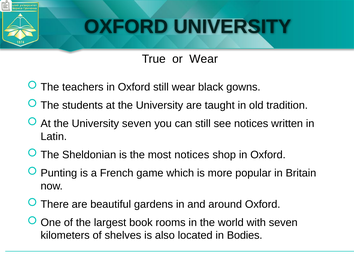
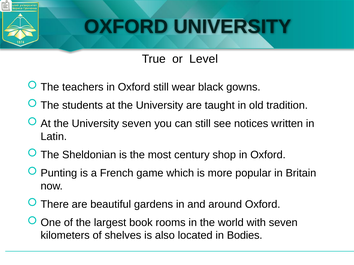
or Wear: Wear -> Level
most notices: notices -> century
